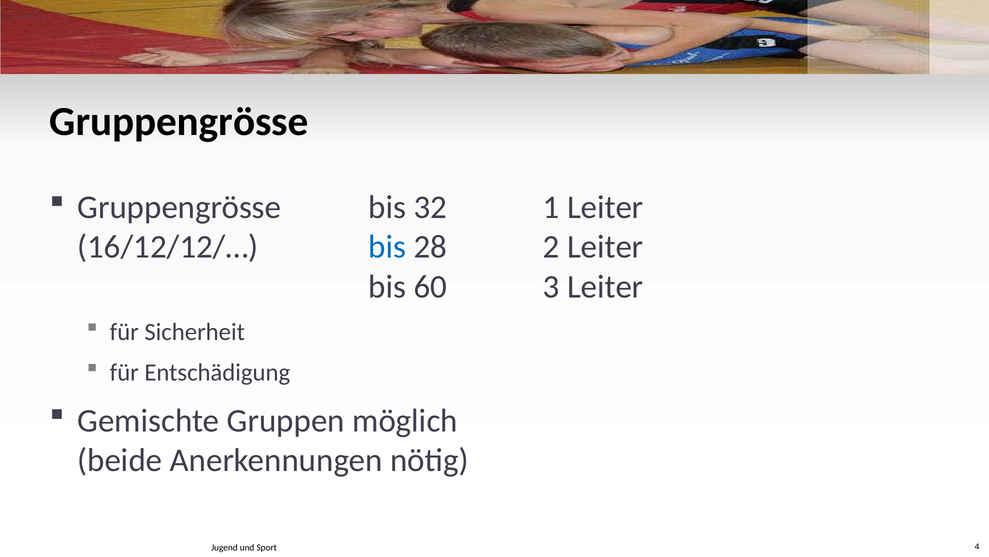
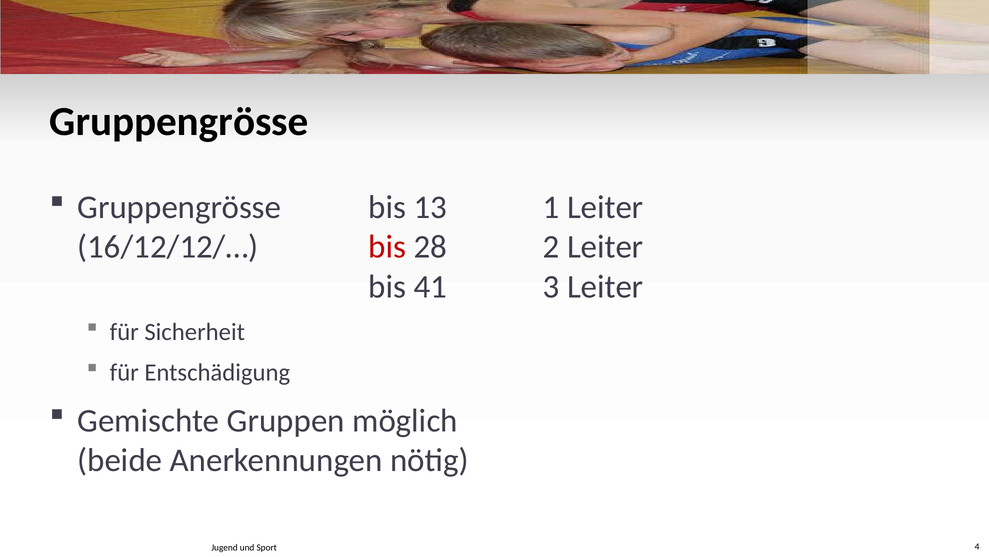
32: 32 -> 13
bis at (387, 247) colour: blue -> red
60: 60 -> 41
